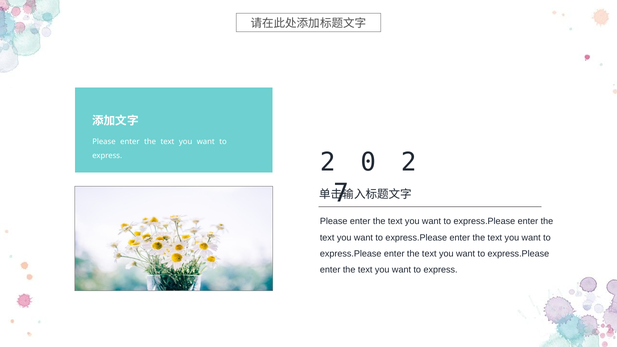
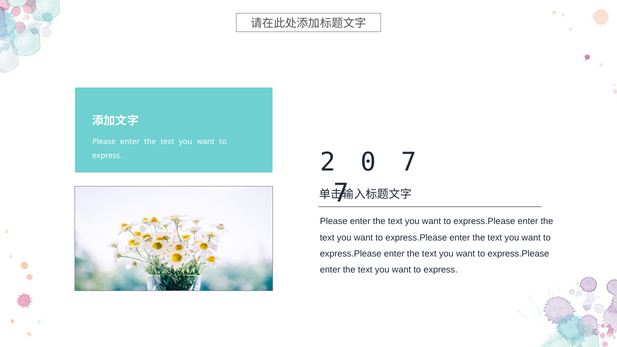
0 2: 2 -> 7
